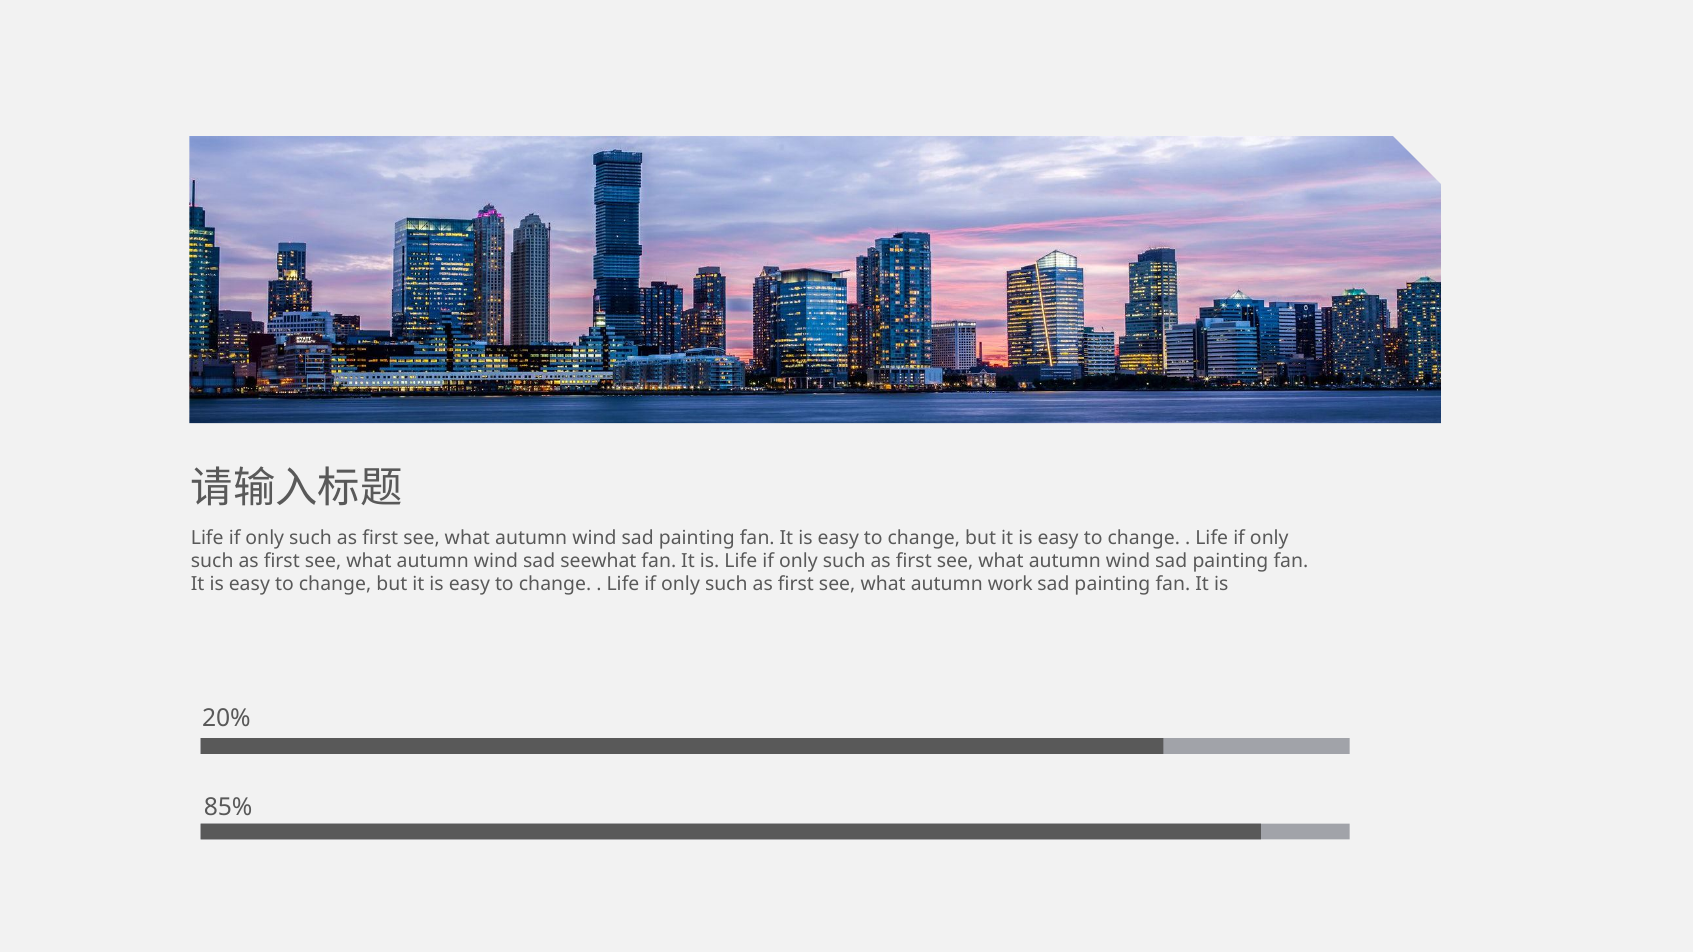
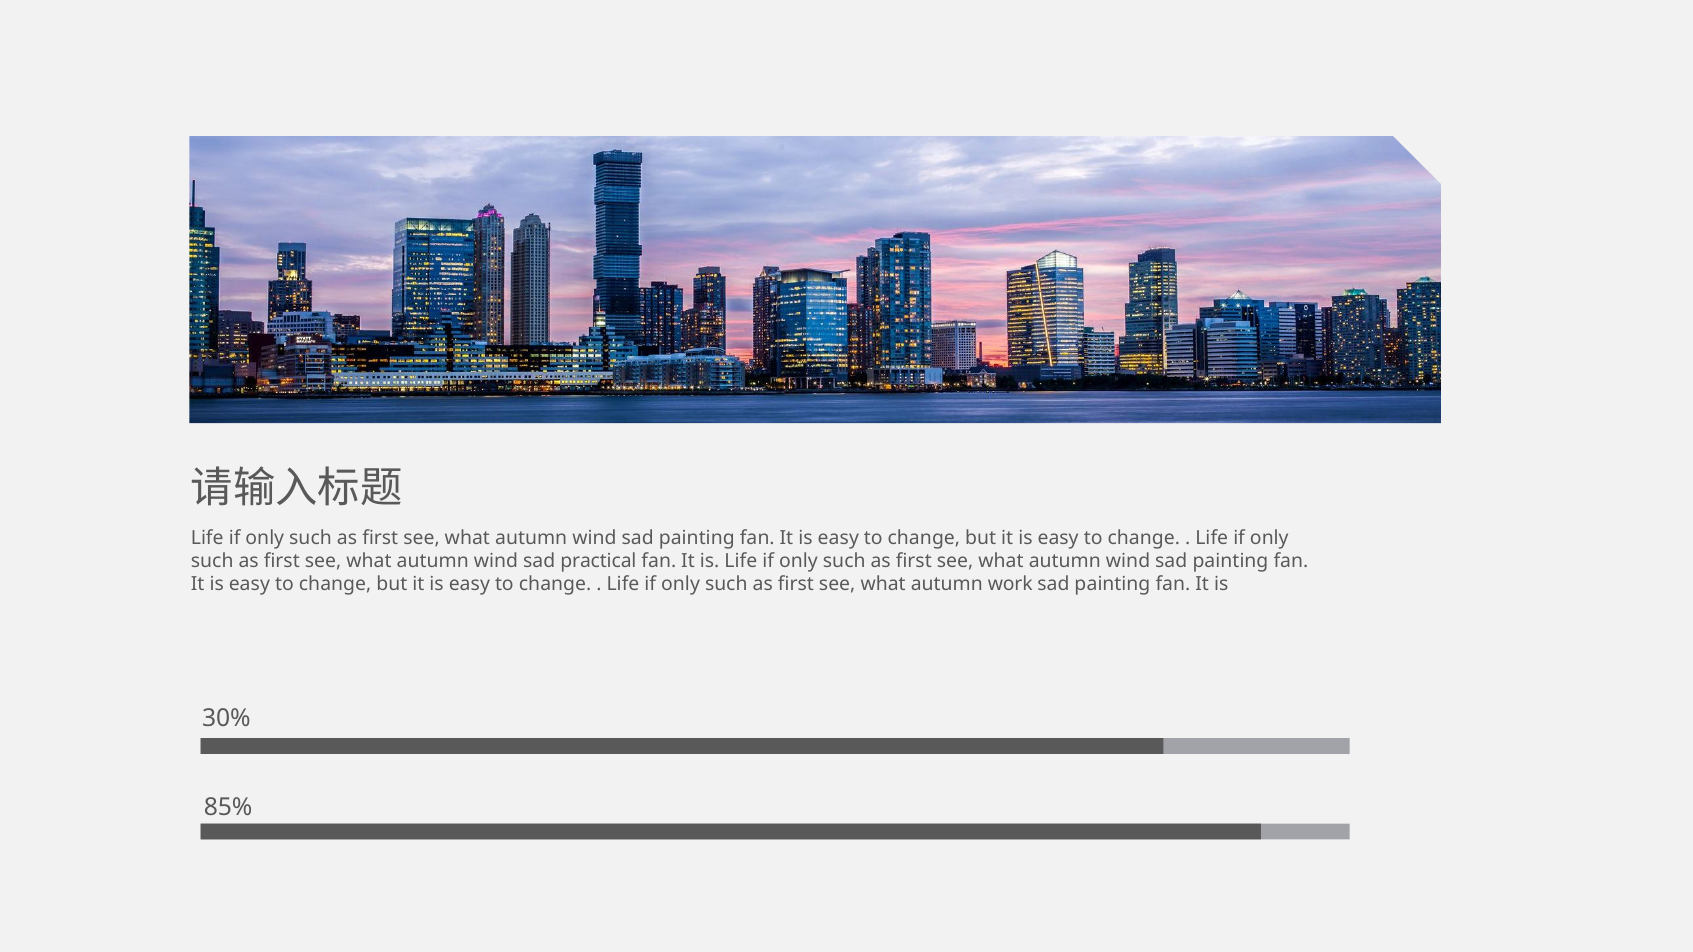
seewhat: seewhat -> practical
20%: 20% -> 30%
